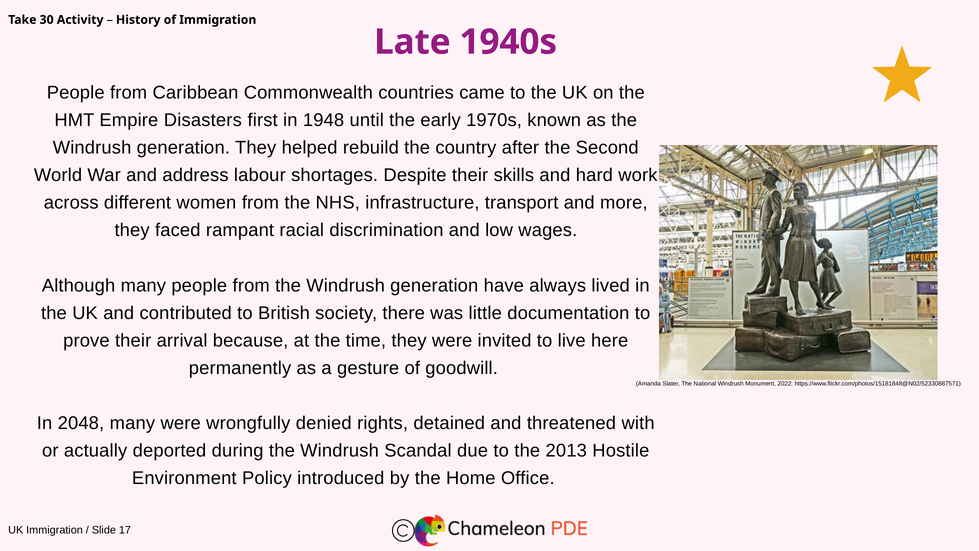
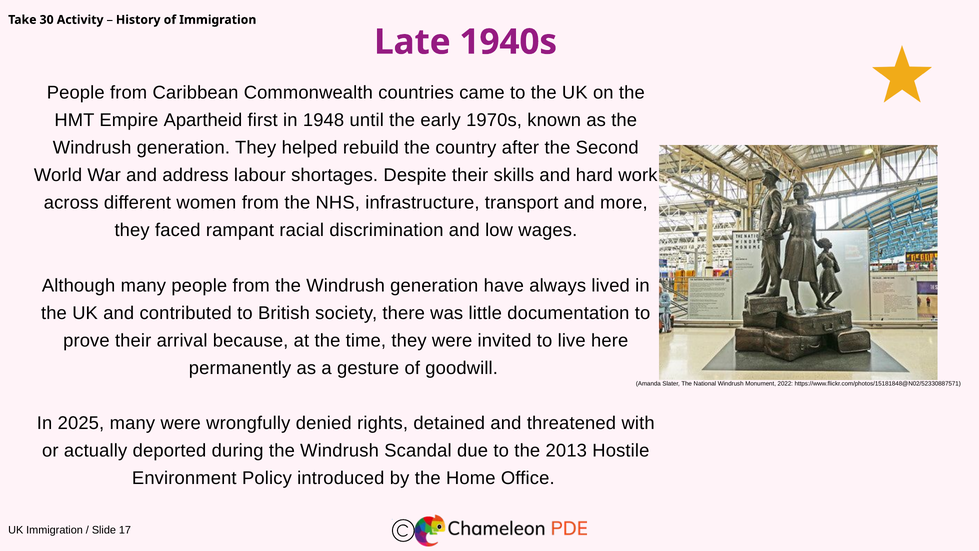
Disasters: Disasters -> Apartheid
2048: 2048 -> 2025
